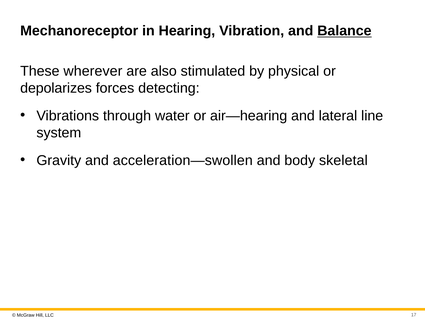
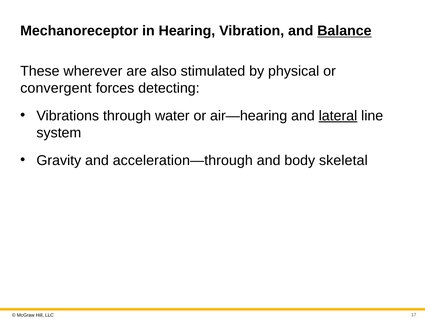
depolarizes: depolarizes -> convergent
lateral underline: none -> present
acceleration—swollen: acceleration—swollen -> acceleration—through
